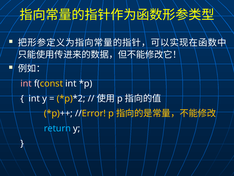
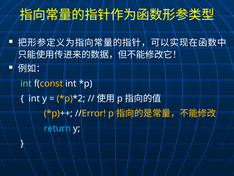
int at (26, 83) colour: pink -> light green
